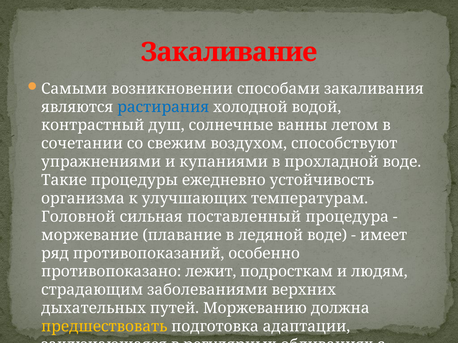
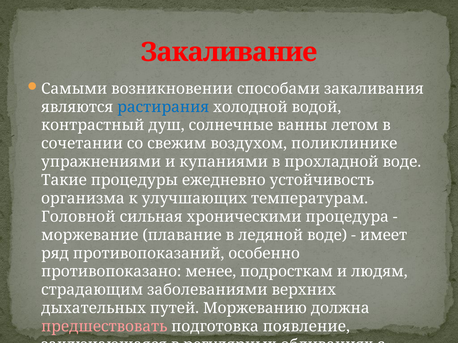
способствуют: способствуют -> поликлинике
поставленный: поставленный -> хроническими
лежит: лежит -> менее
предшествовать colour: yellow -> pink
адаптации: адаптации -> появление
